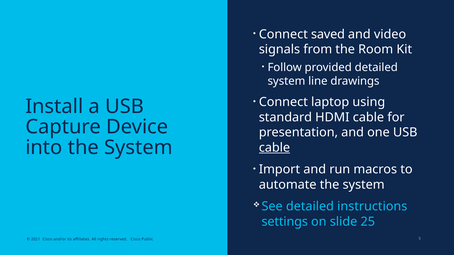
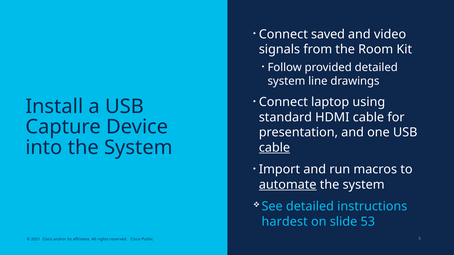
automate underline: none -> present
settings: settings -> hardest
25: 25 -> 53
